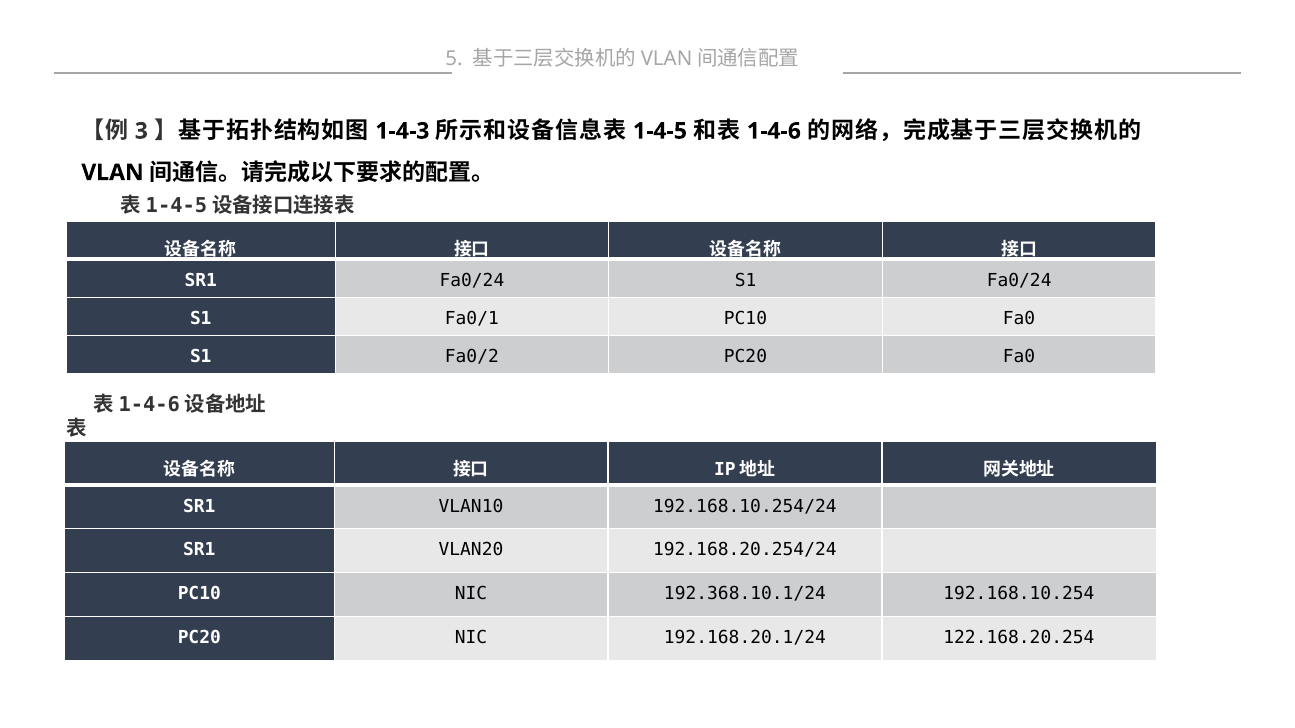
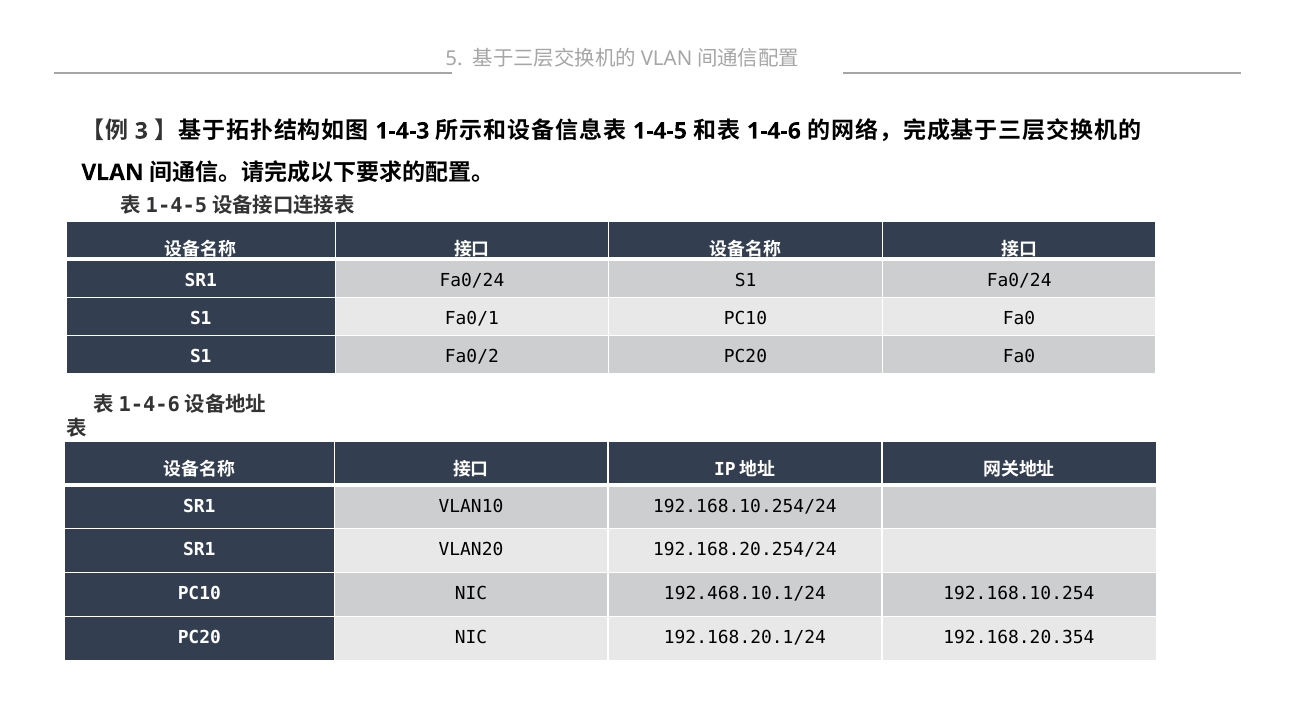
192.368.10.1/24: 192.368.10.1/24 -> 192.468.10.1/24
122.168.20.254: 122.168.20.254 -> 192.168.20.354
